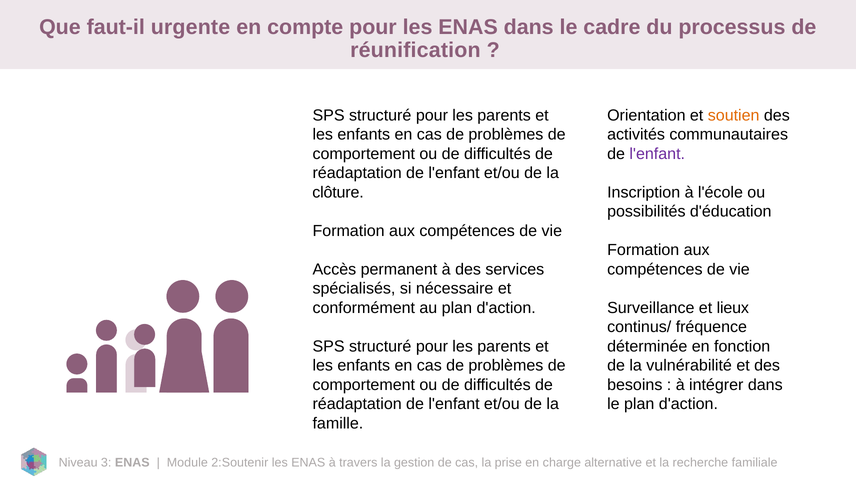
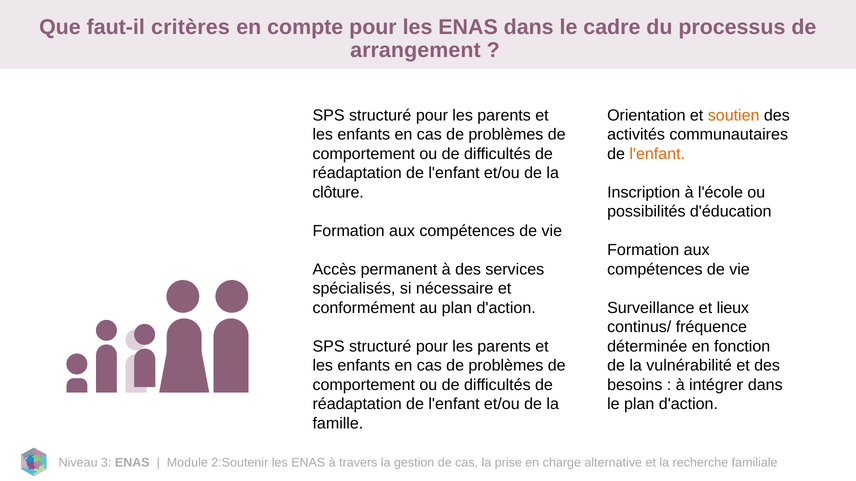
urgente: urgente -> critères
réunification: réunification -> arrangement
l'enfant at (657, 154) colour: purple -> orange
